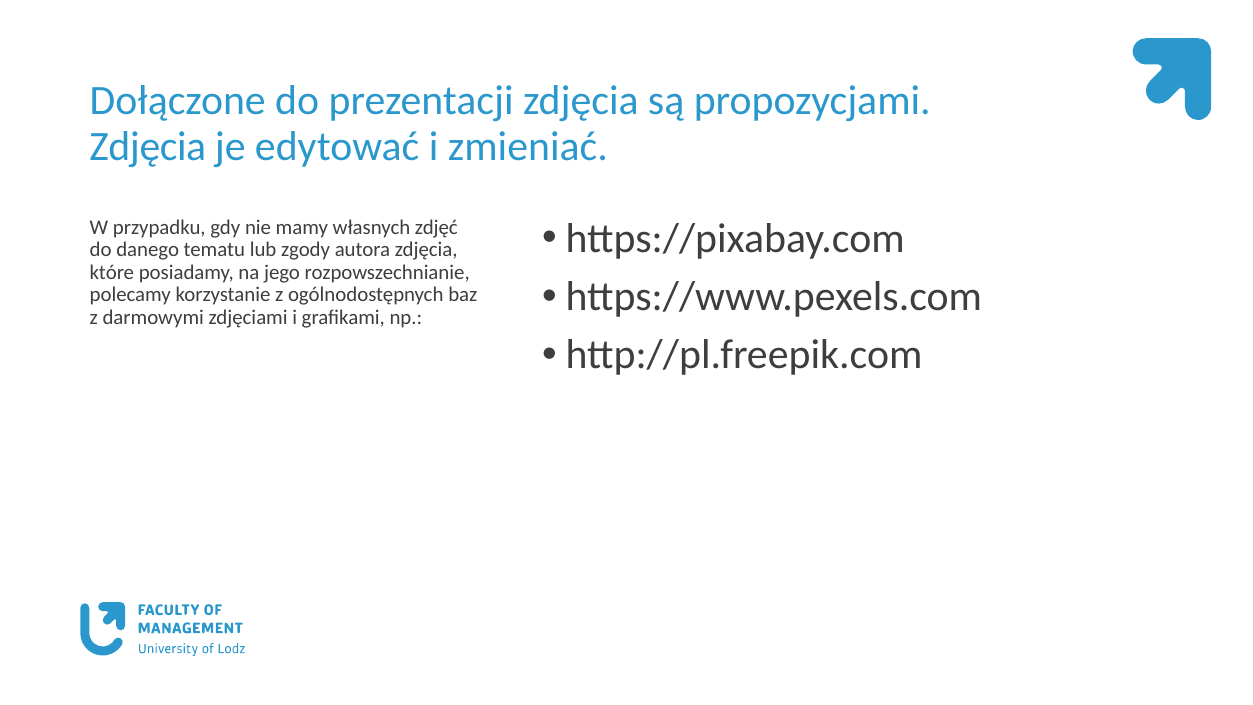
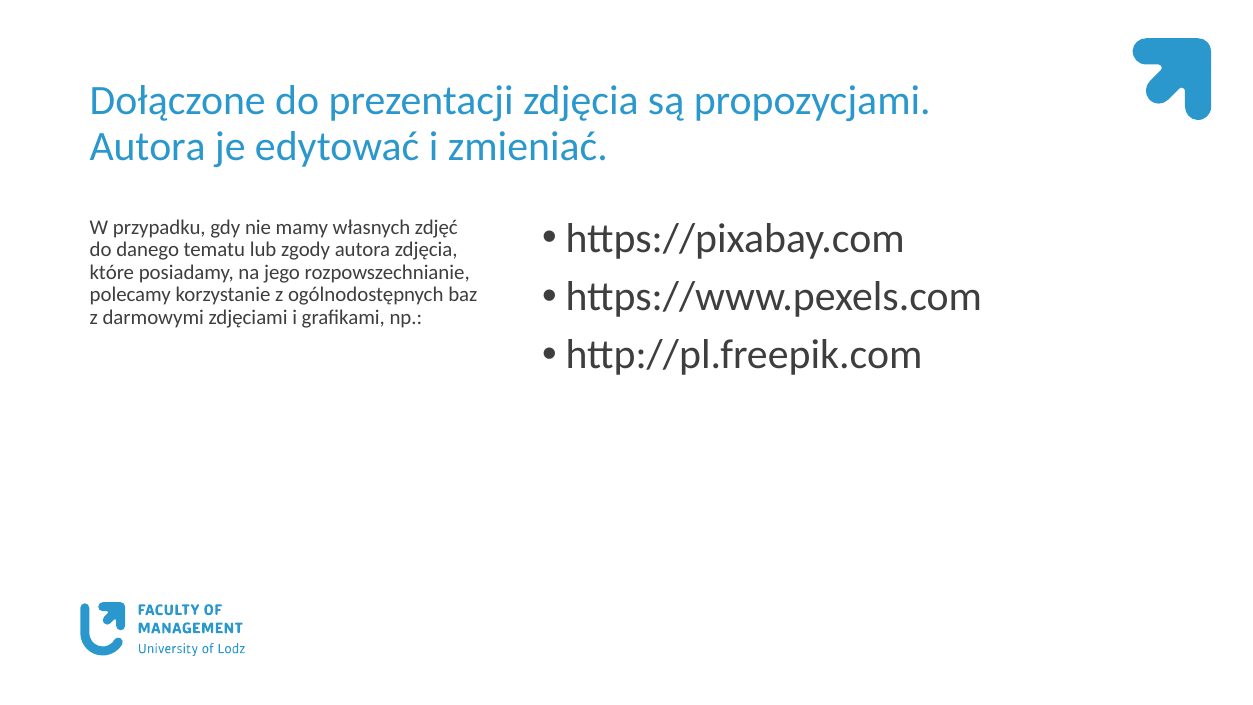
Zdjęcia at (148, 146): Zdjęcia -> Autora
